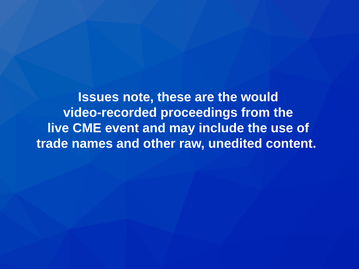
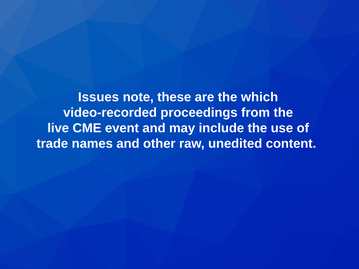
would: would -> which
